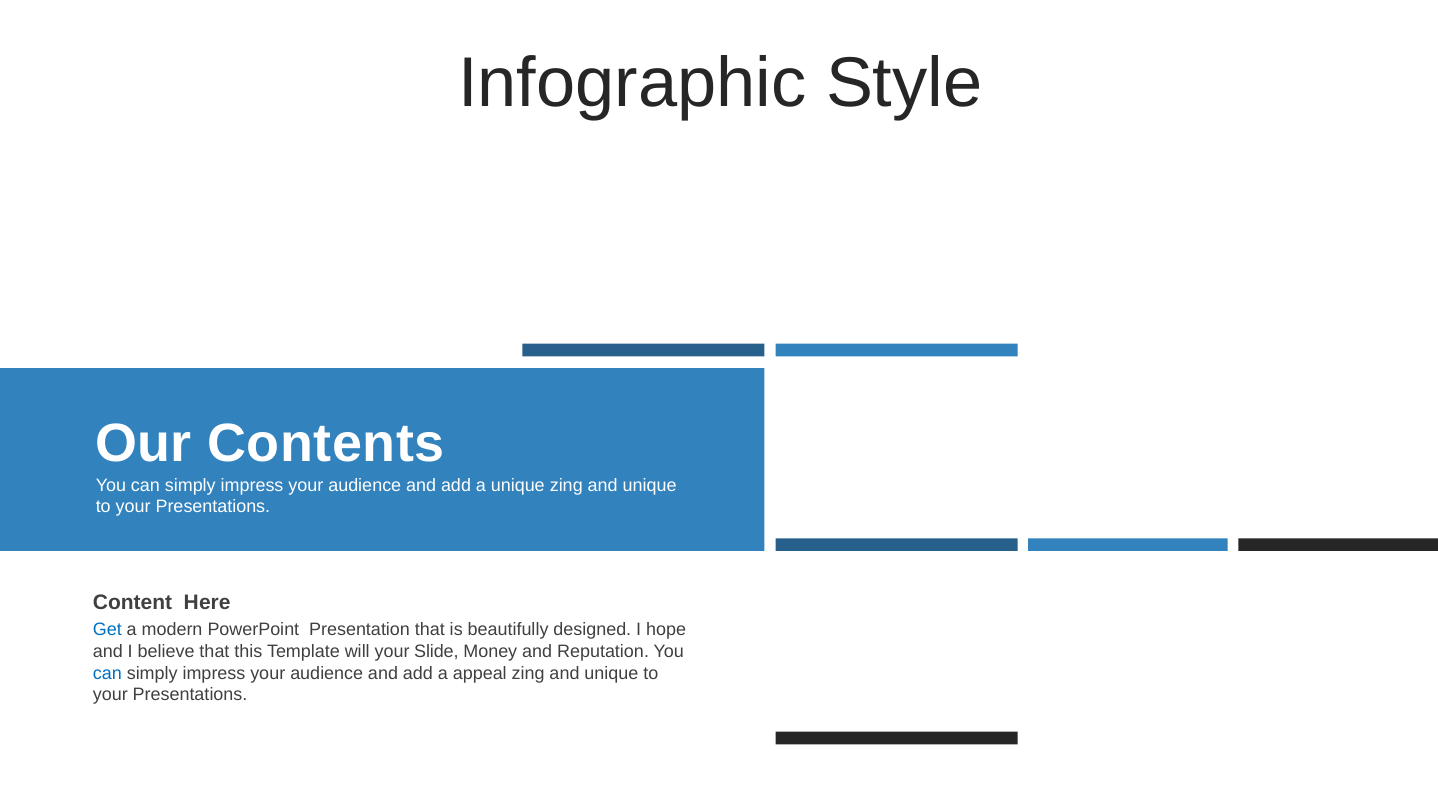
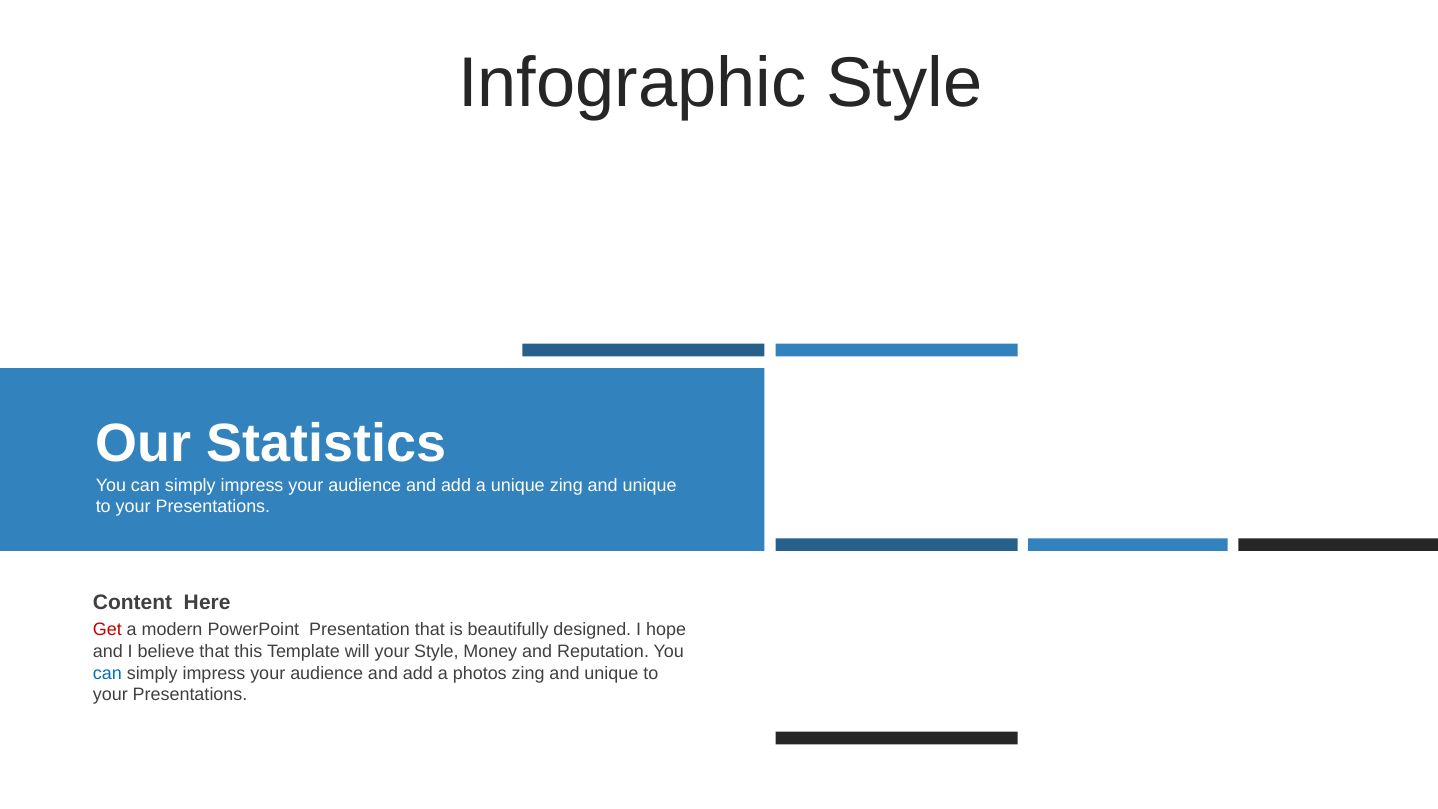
Contents: Contents -> Statistics
Get colour: blue -> red
your Slide: Slide -> Style
appeal: appeal -> photos
